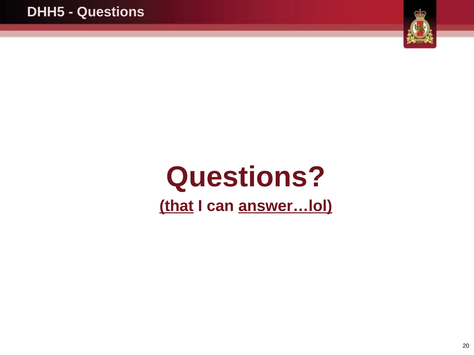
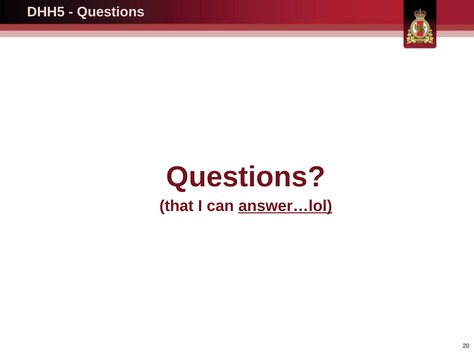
that underline: present -> none
